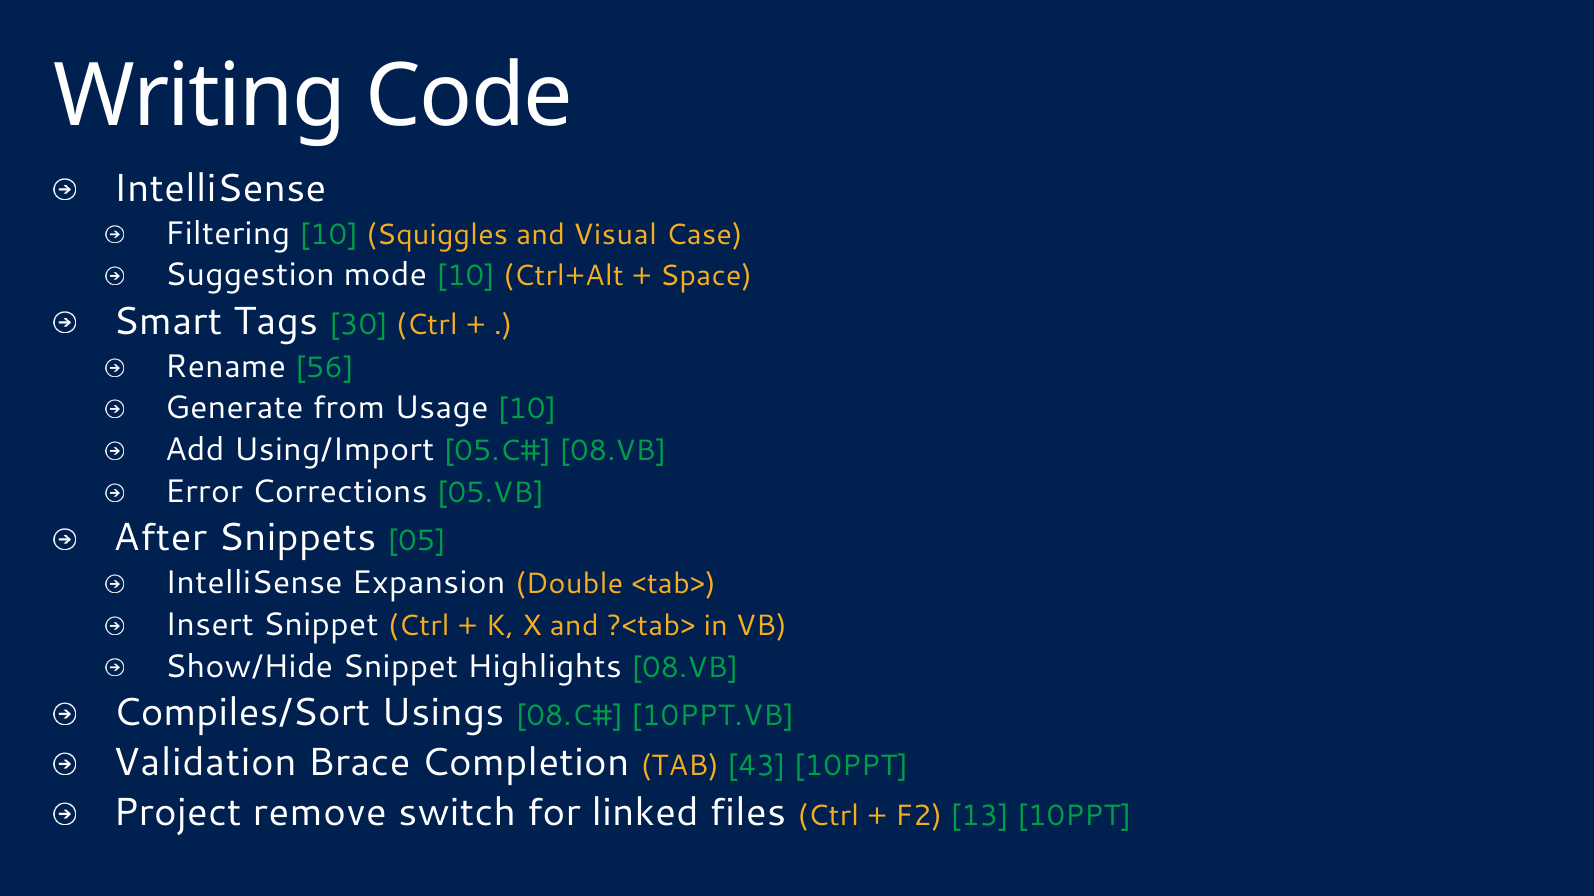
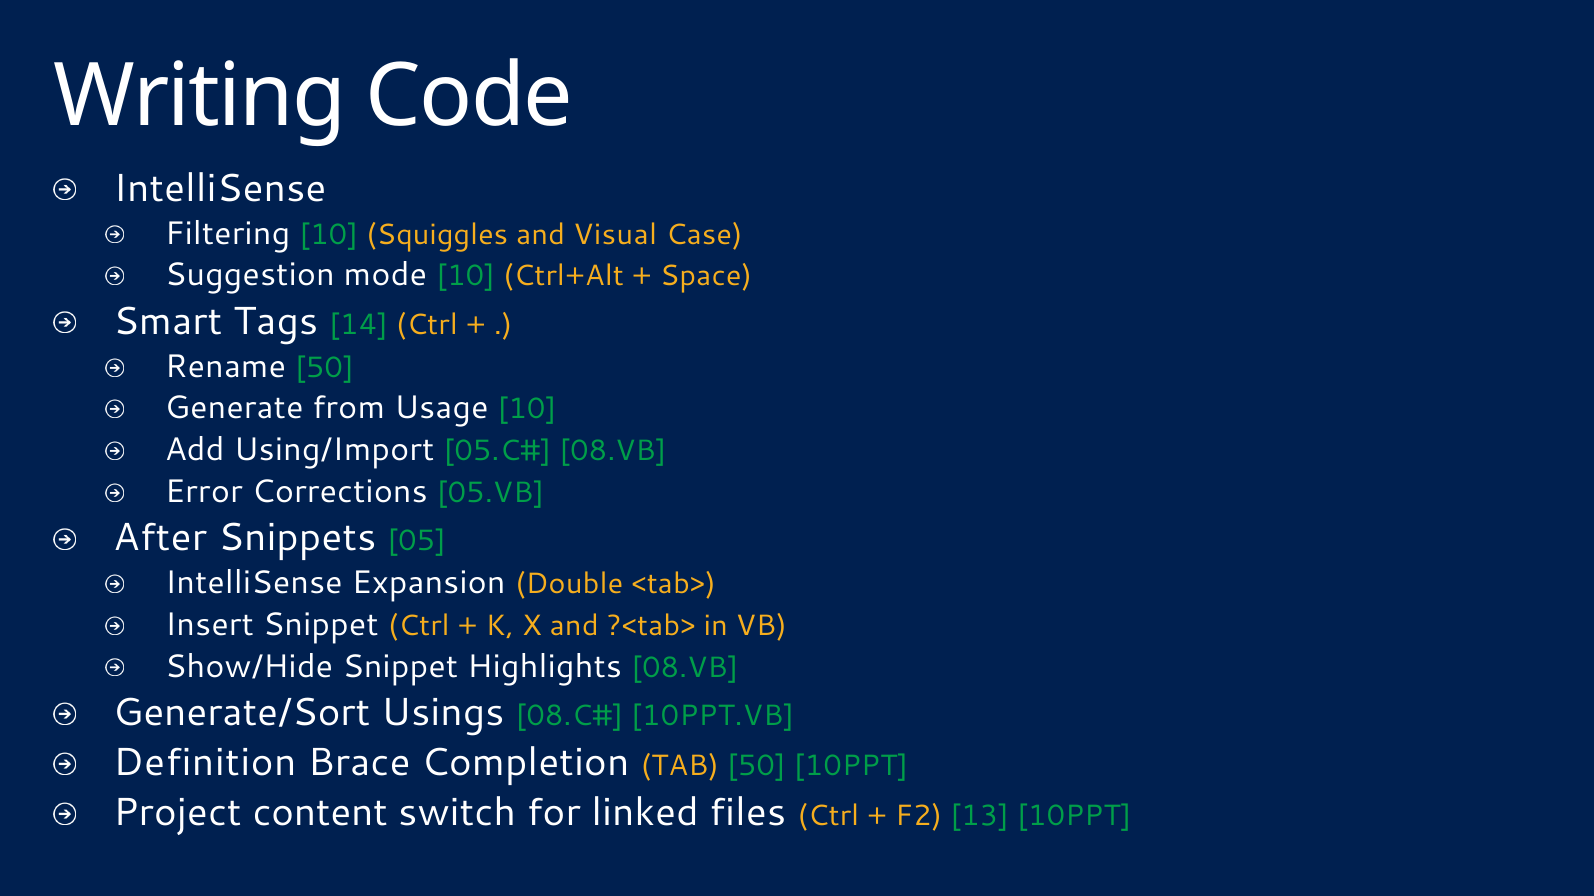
30: 30 -> 14
Rename 56: 56 -> 50
Compiles/Sort: Compiles/Sort -> Generate/Sort
Validation: Validation -> Definition
TAB 43: 43 -> 50
remove: remove -> content
